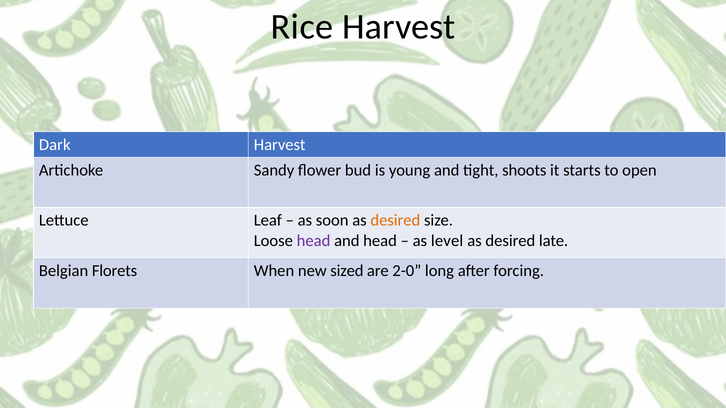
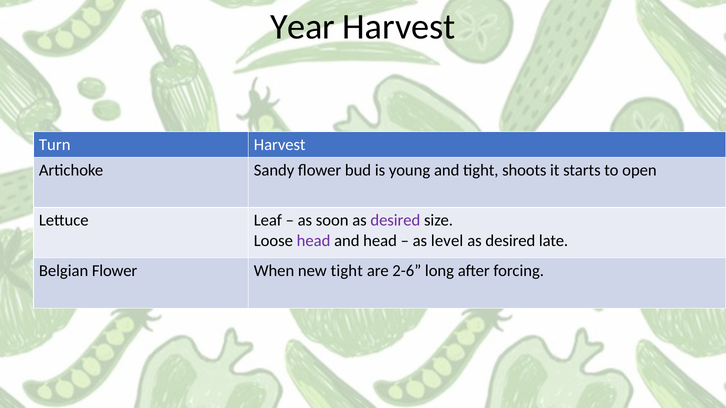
Rice: Rice -> Year
Dark: Dark -> Turn
desired at (395, 221) colour: orange -> purple
Belgian Florets: Florets -> Flower
new sized: sized -> tight
2-0: 2-0 -> 2-6
